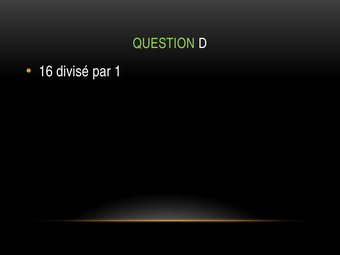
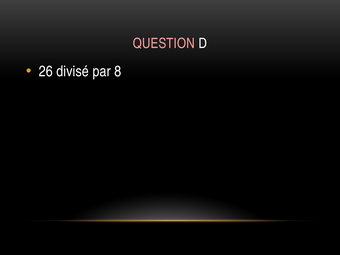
QUESTION colour: light green -> pink
16: 16 -> 26
1: 1 -> 8
